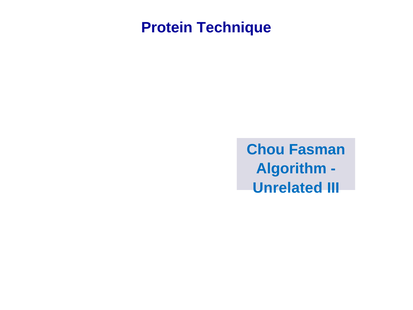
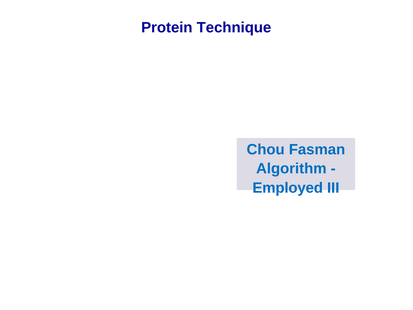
Unrelated: Unrelated -> Employed
